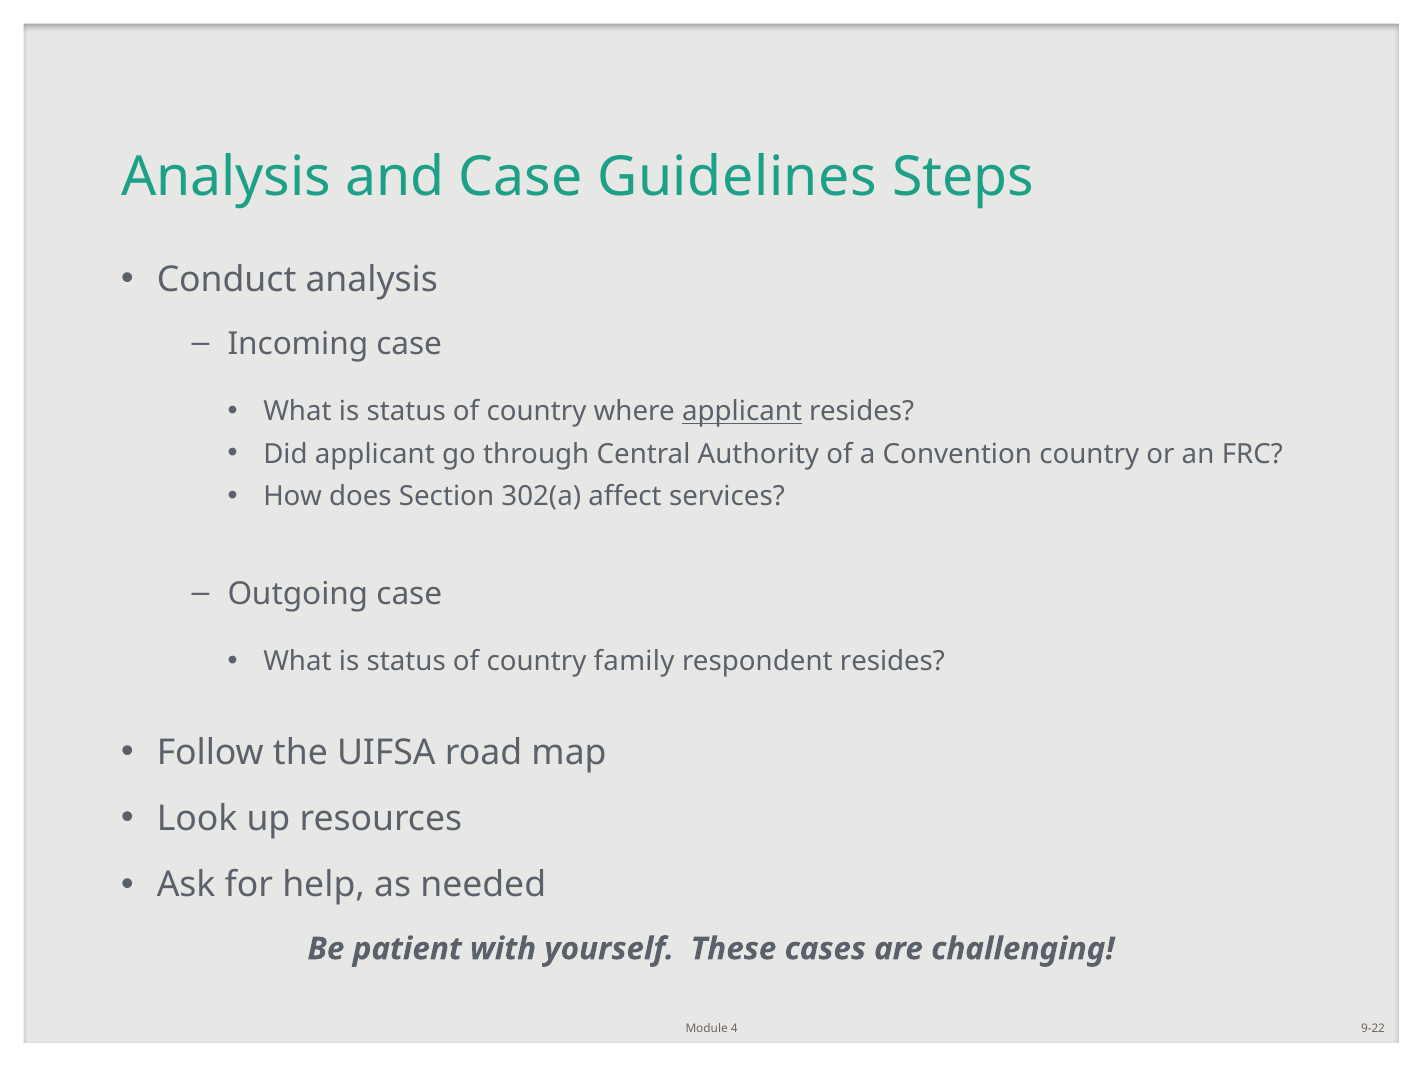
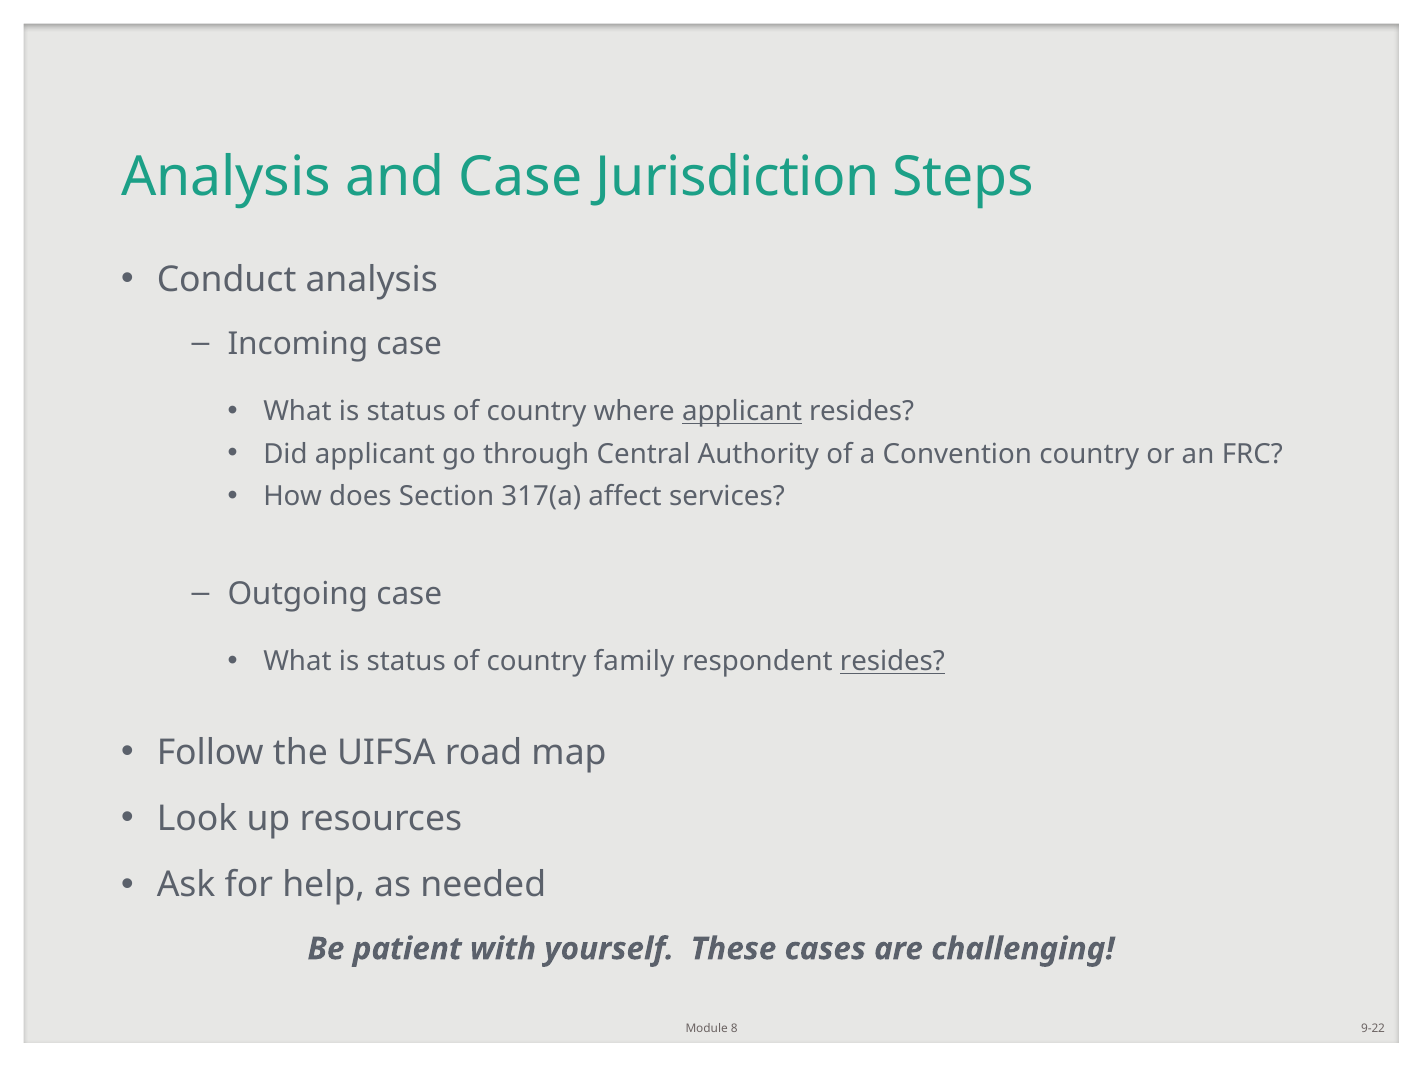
Guidelines: Guidelines -> Jurisdiction
302(a: 302(a -> 317(a
resides at (892, 662) underline: none -> present
4: 4 -> 8
